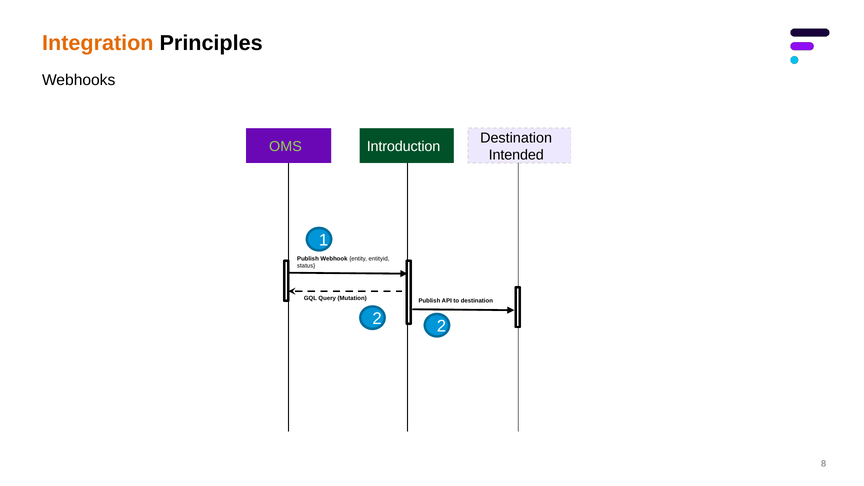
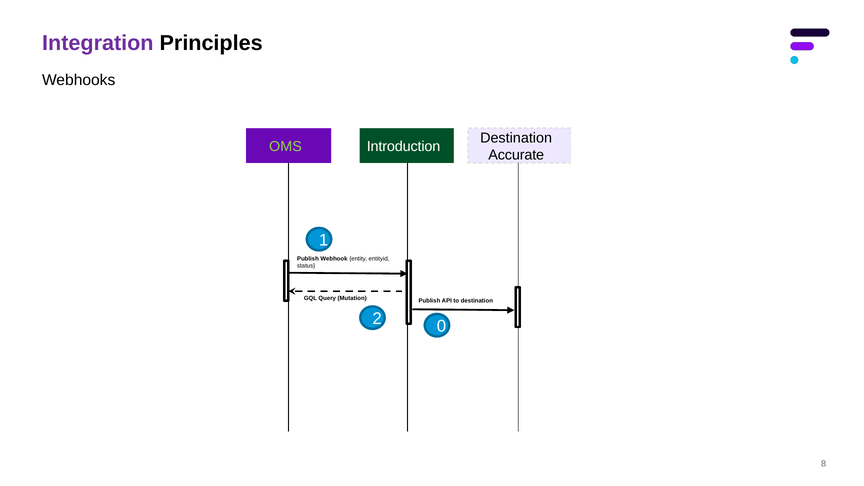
Integration colour: orange -> purple
Intended: Intended -> Accurate
2 2: 2 -> 0
